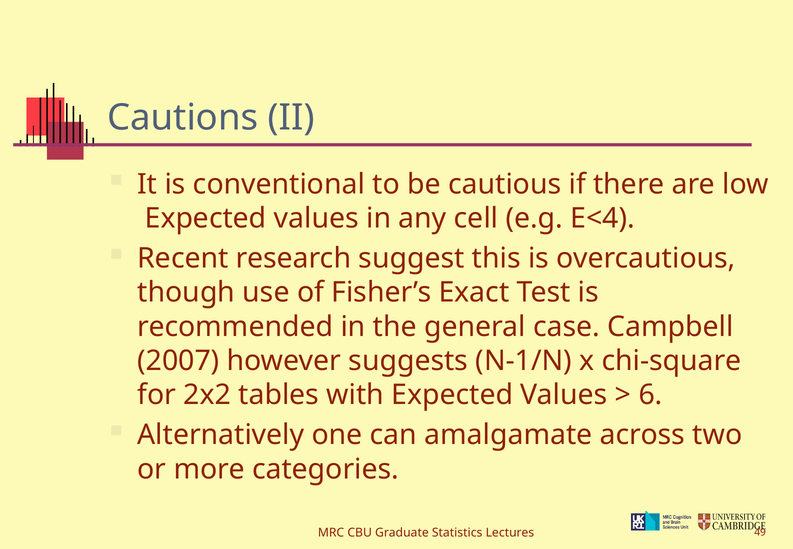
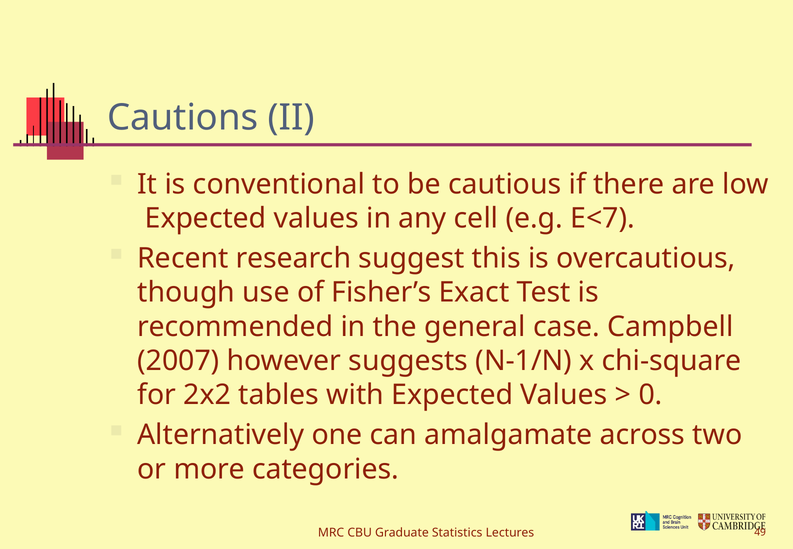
E<4: E<4 -> E<7
6: 6 -> 0
